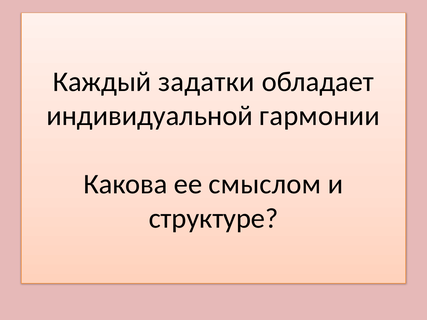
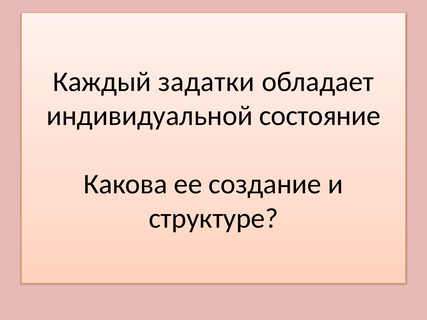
гармонии: гармонии -> состояние
смыслом: смыслом -> создание
